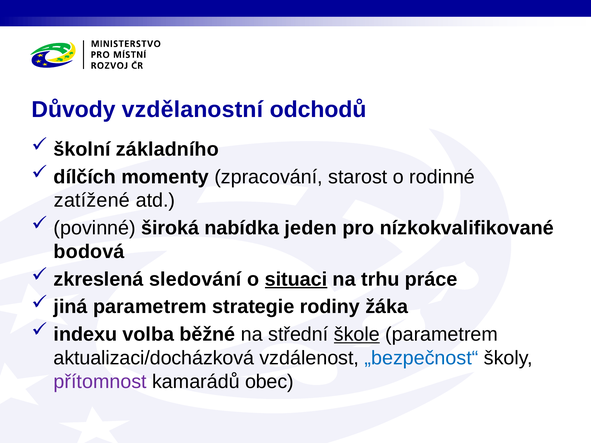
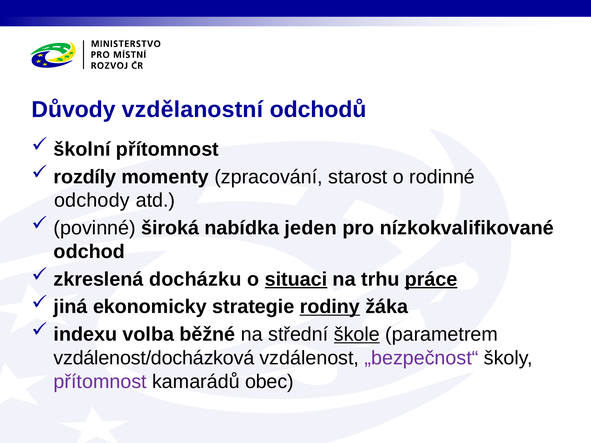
školní základního: základního -> přítomnost
dílčích: dílčích -> rozdíly
zatížené: zatížené -> odchody
bodová: bodová -> odchod
sledování: sledování -> docházku
práce underline: none -> present
jiná parametrem: parametrem -> ekonomicky
rodiny underline: none -> present
aktualizaci/docházková: aktualizaci/docházková -> vzdálenost/docházková
„bezpečnost“ colour: blue -> purple
